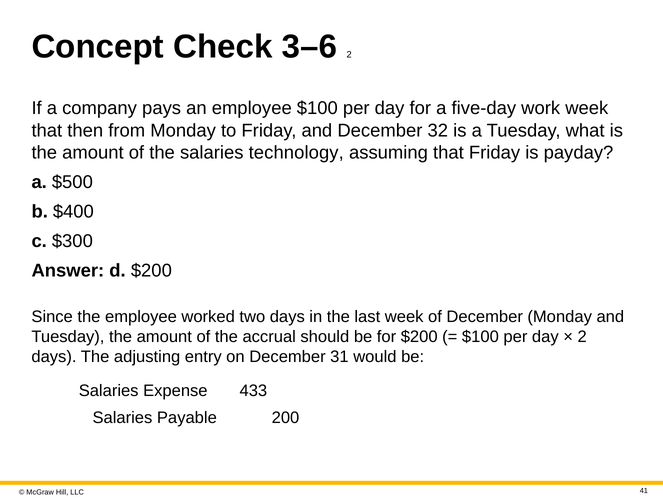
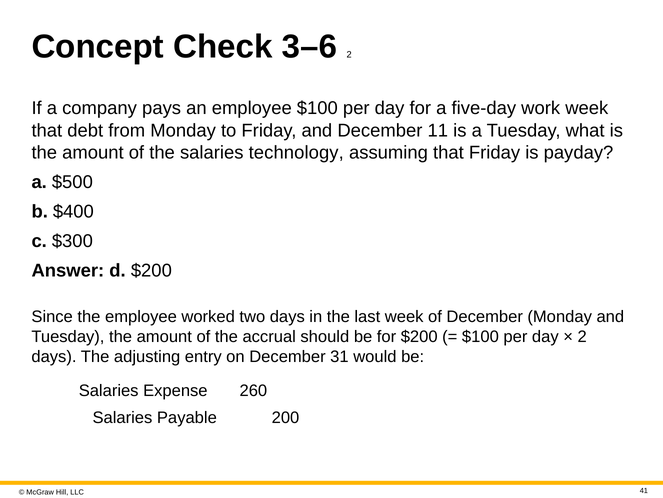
then: then -> debt
32: 32 -> 11
433: 433 -> 260
